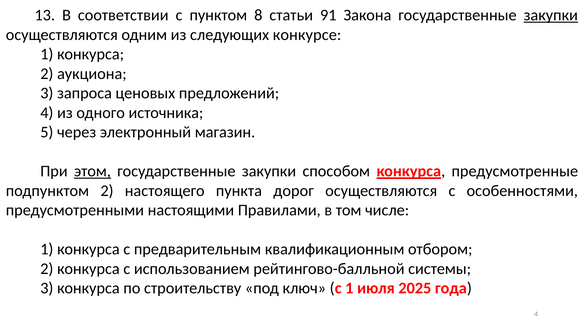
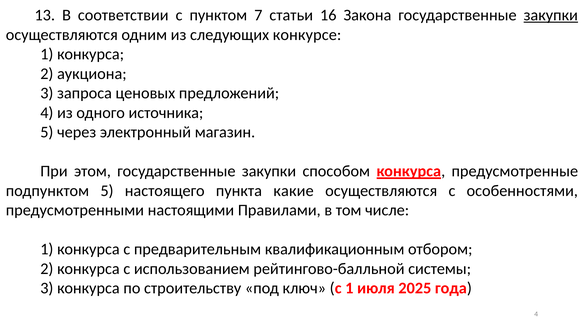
8: 8 -> 7
91: 91 -> 16
этом underline: present -> none
подпунктом 2: 2 -> 5
дорог: дорог -> какие
